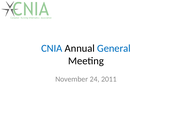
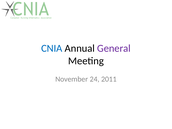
General colour: blue -> purple
